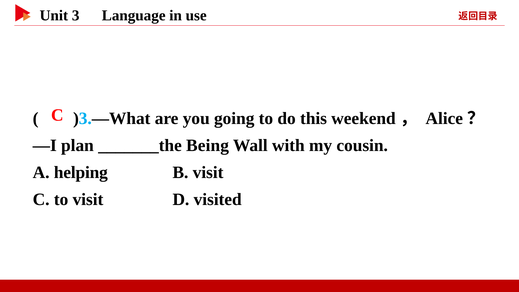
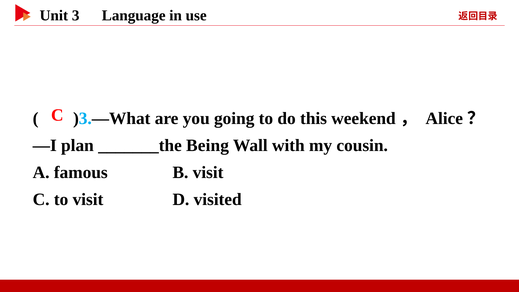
helping: helping -> famous
